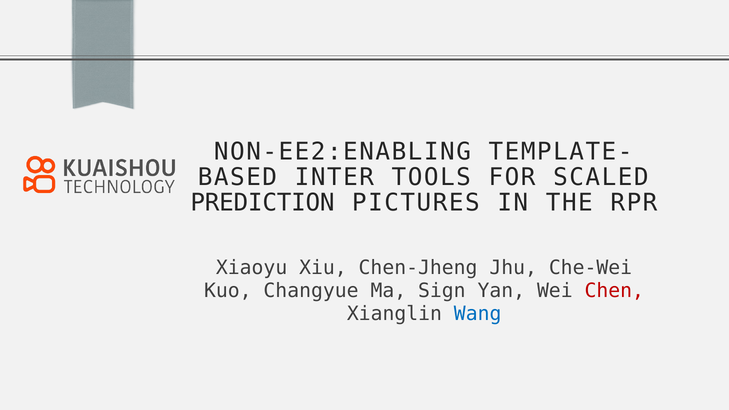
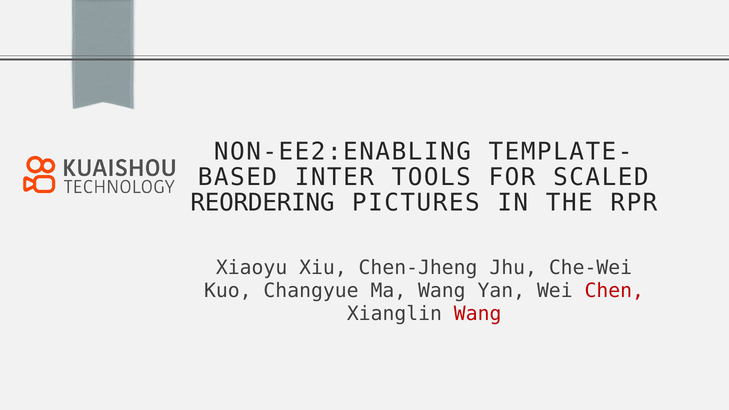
PREDICTION: PREDICTION -> REORDERING
Ma Sign: Sign -> Wang
Wang at (478, 314) colour: blue -> red
